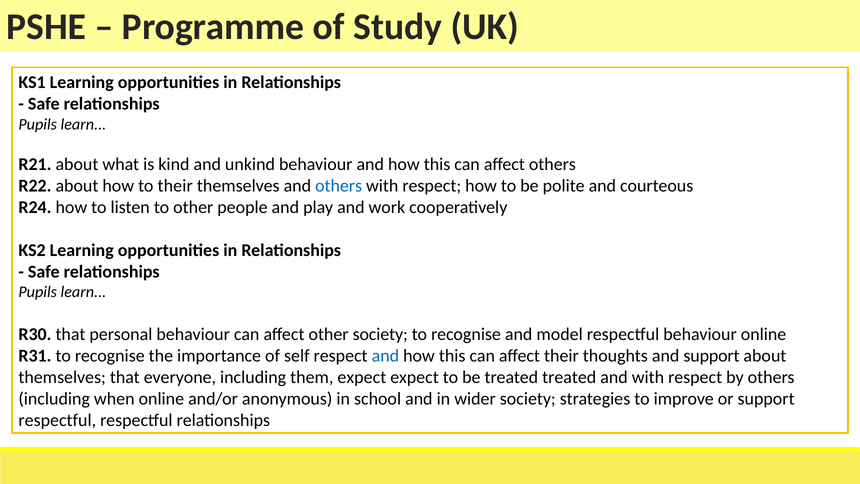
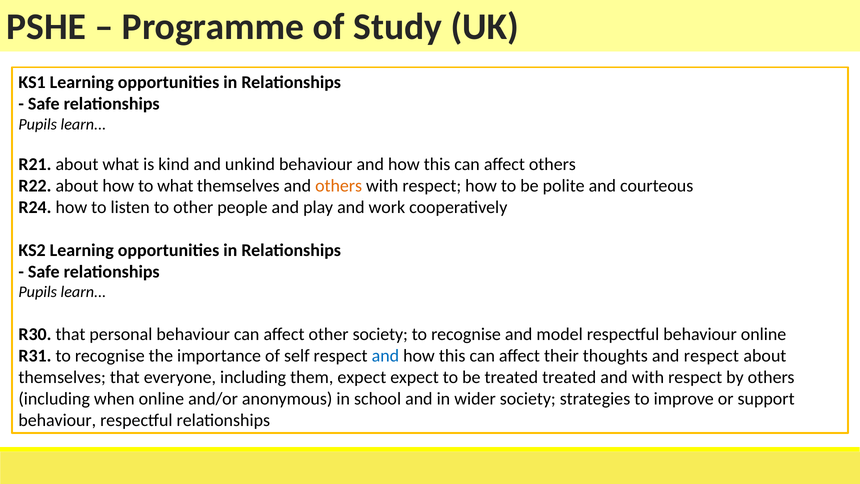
to their: their -> what
others at (339, 186) colour: blue -> orange
and support: support -> respect
respectful at (57, 420): respectful -> behaviour
